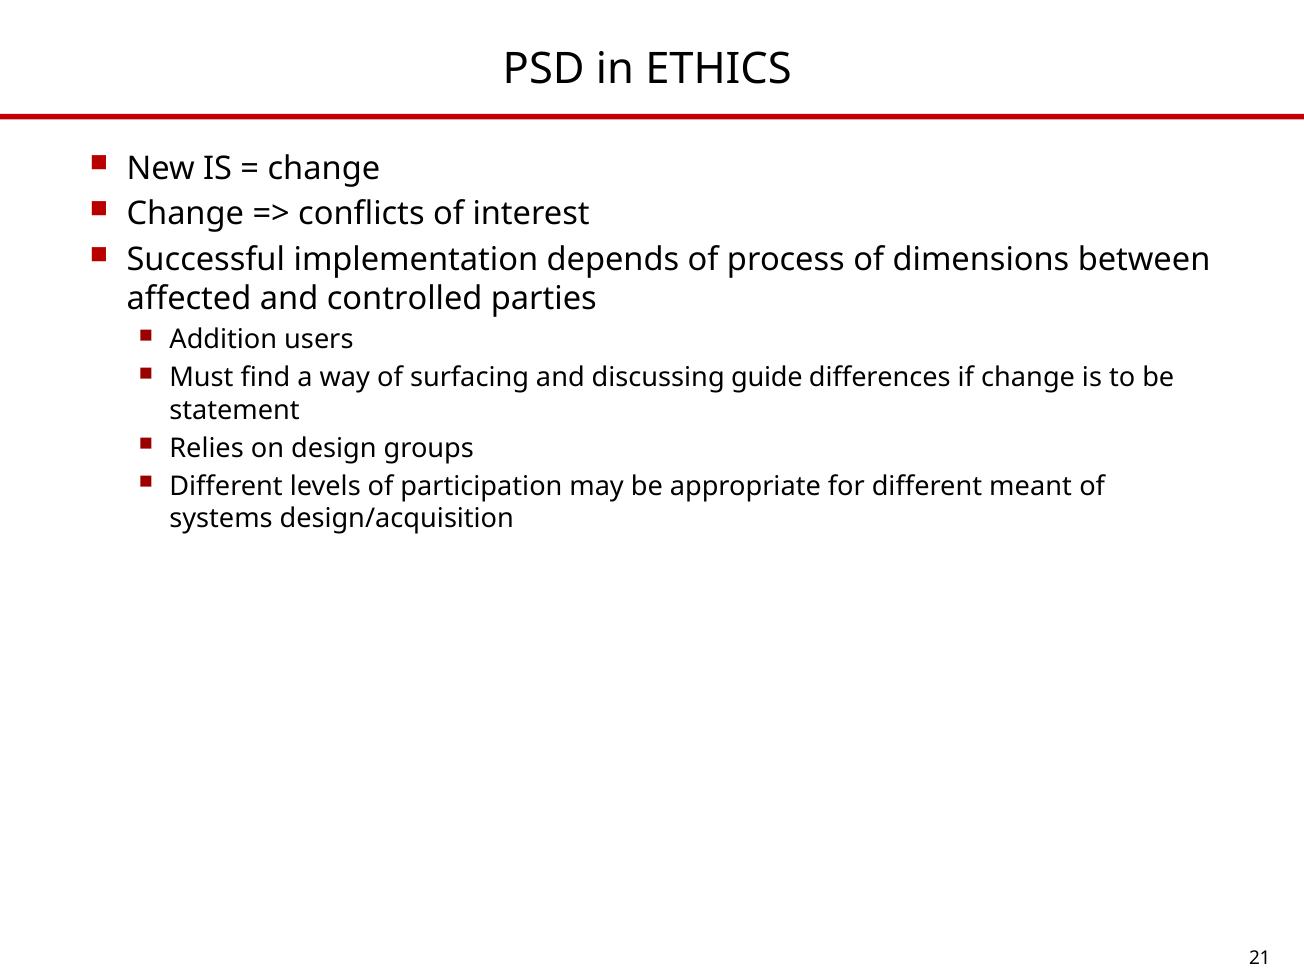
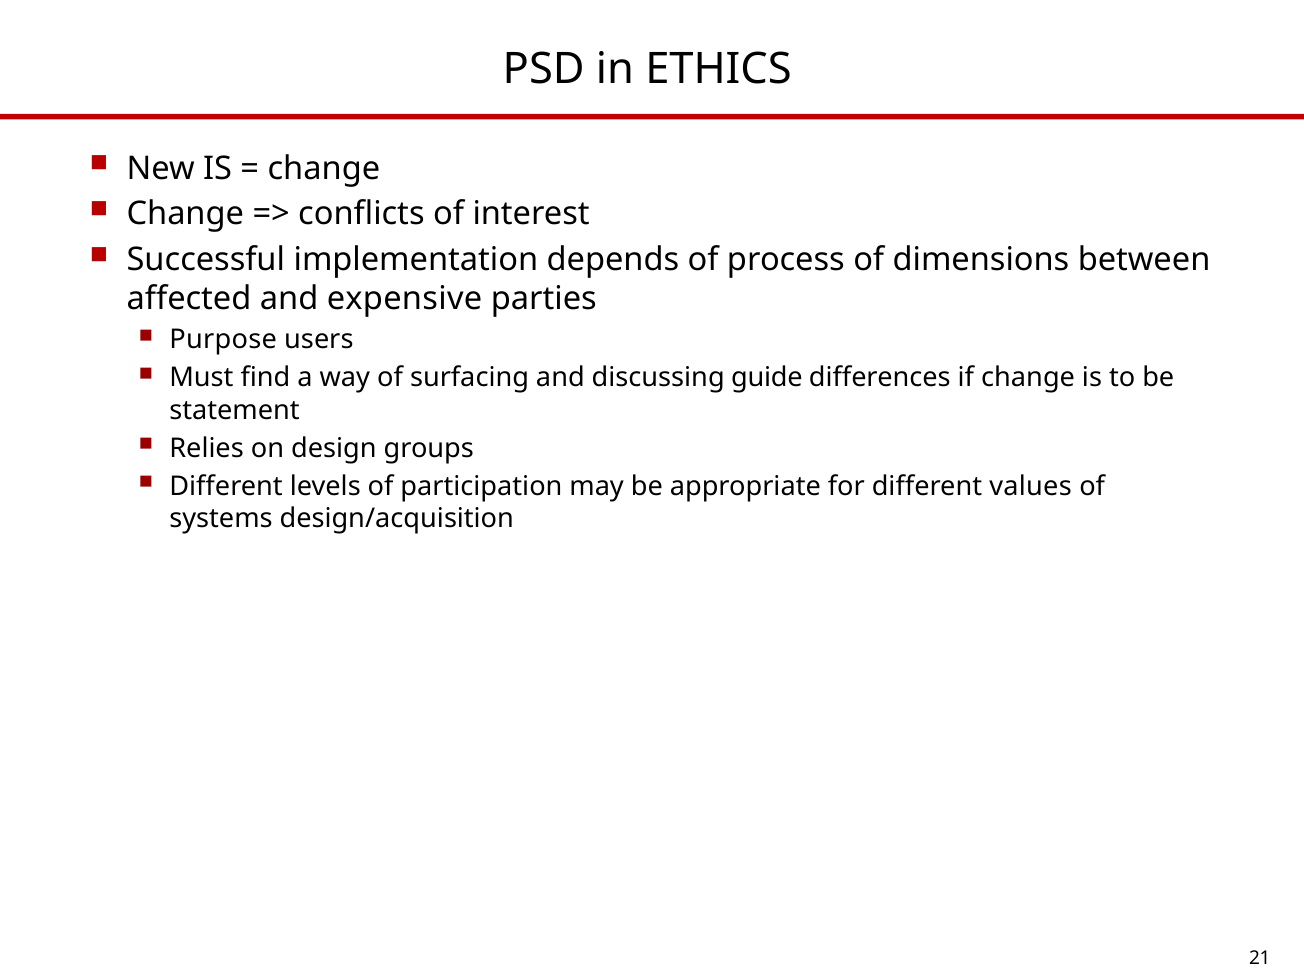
controlled: controlled -> expensive
Addition: Addition -> Purpose
meant: meant -> values
